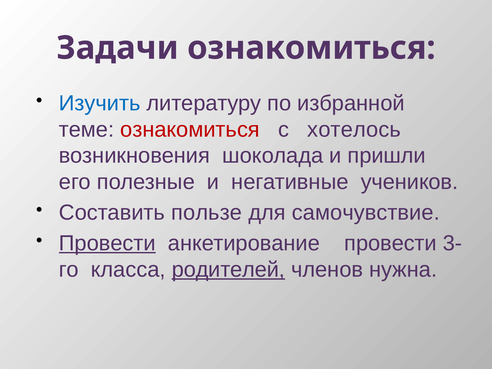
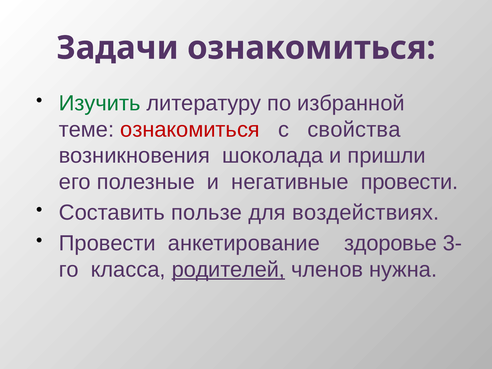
Изучить colour: blue -> green
хотелось: хотелось -> свойства
негативные учеников: учеников -> провести
самочувствие: самочувствие -> воздействиях
Провести at (107, 243) underline: present -> none
анкетирование провести: провести -> здоровье
